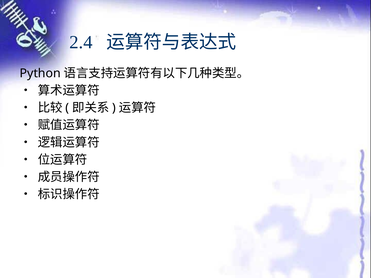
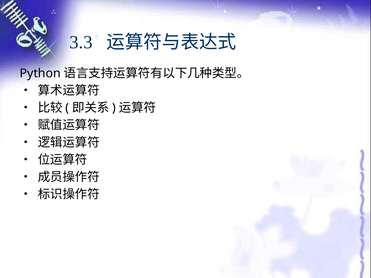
2.4: 2.4 -> 3.3
